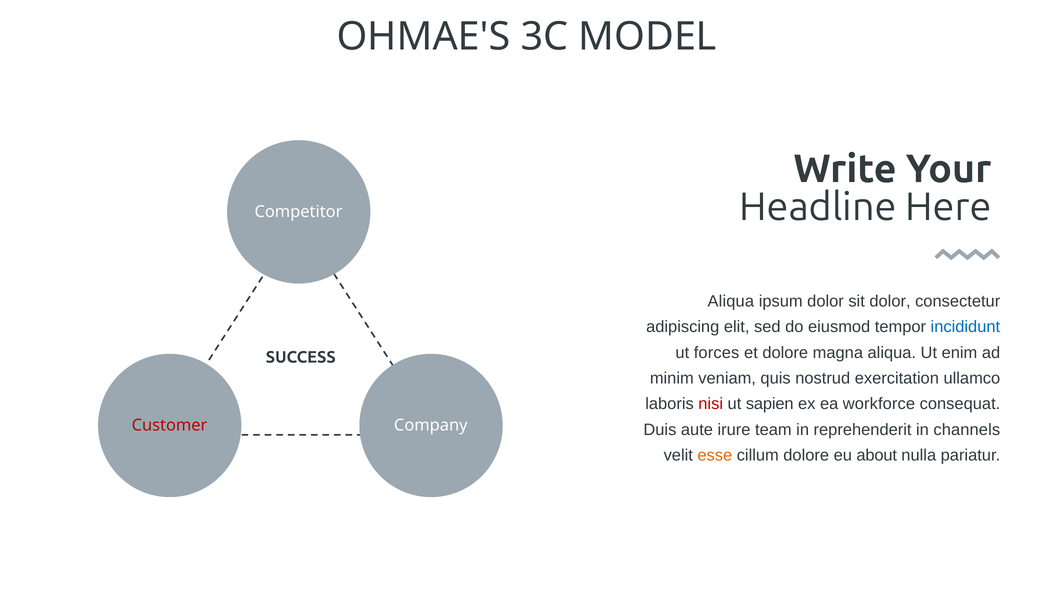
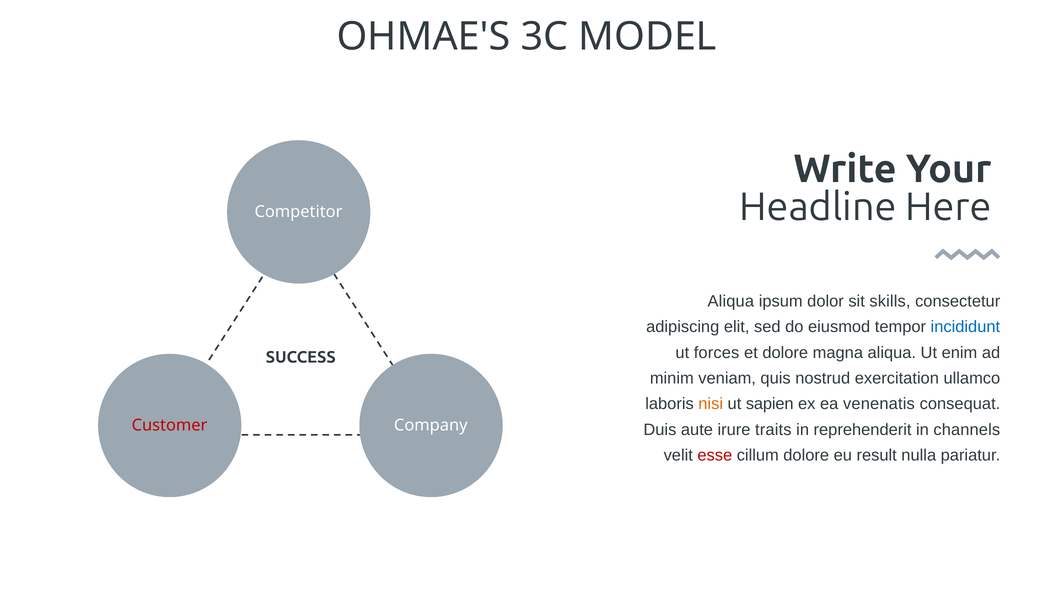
sit dolor: dolor -> skills
nisi colour: red -> orange
workforce: workforce -> venenatis
team: team -> traits
esse colour: orange -> red
about: about -> result
